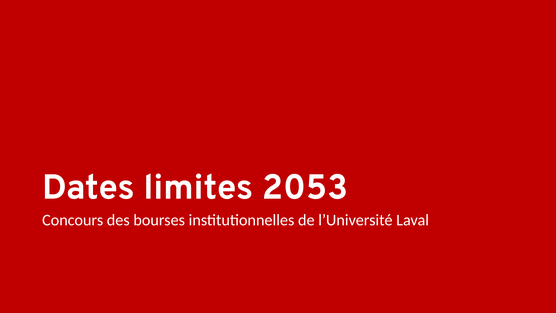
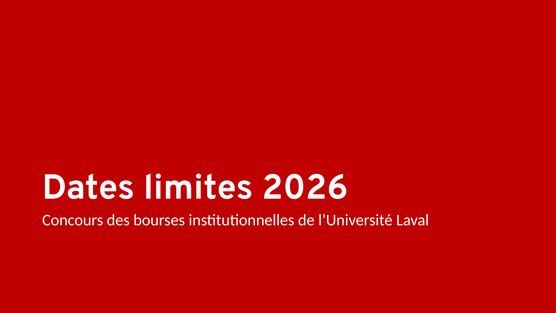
2053: 2053 -> 2026
